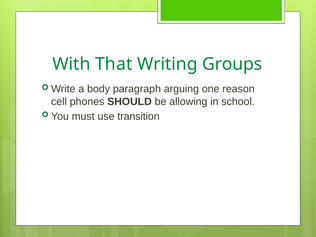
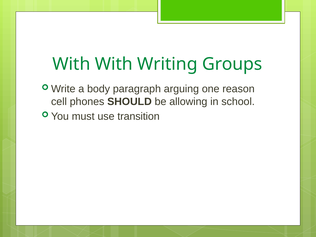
With That: That -> With
